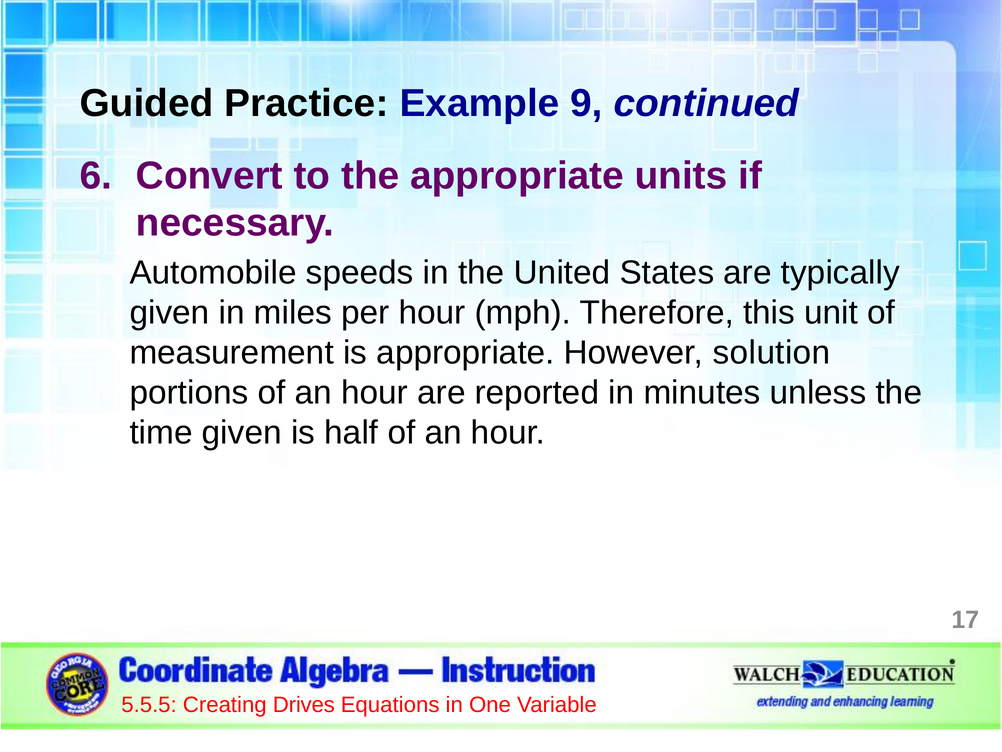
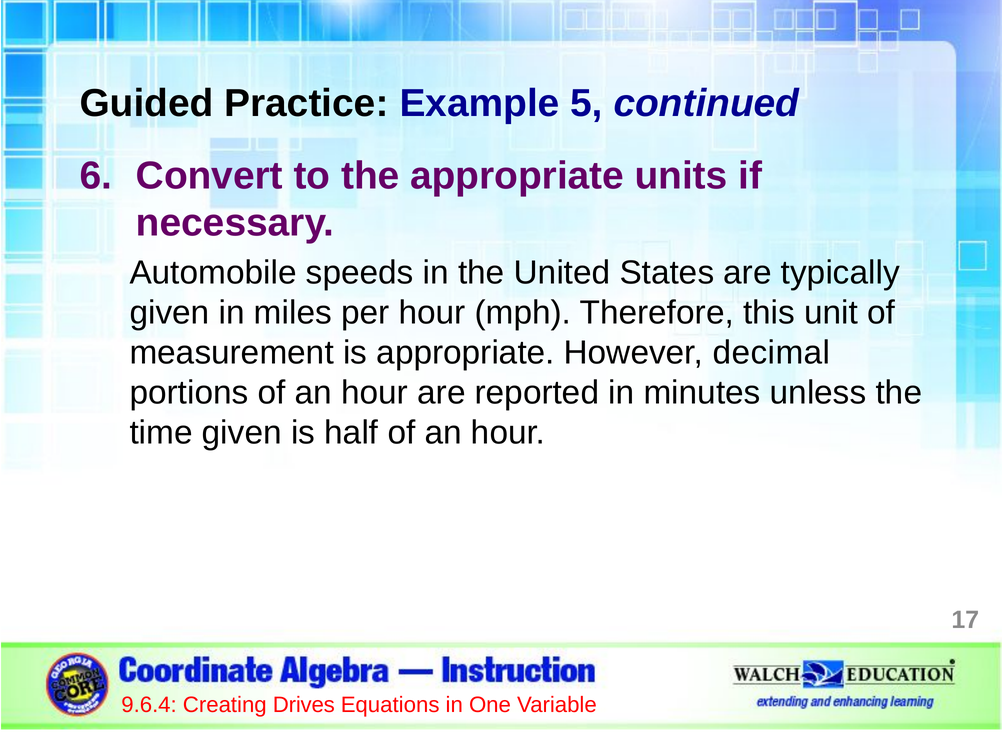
9: 9 -> 5
solution: solution -> decimal
5.5.5: 5.5.5 -> 9.6.4
